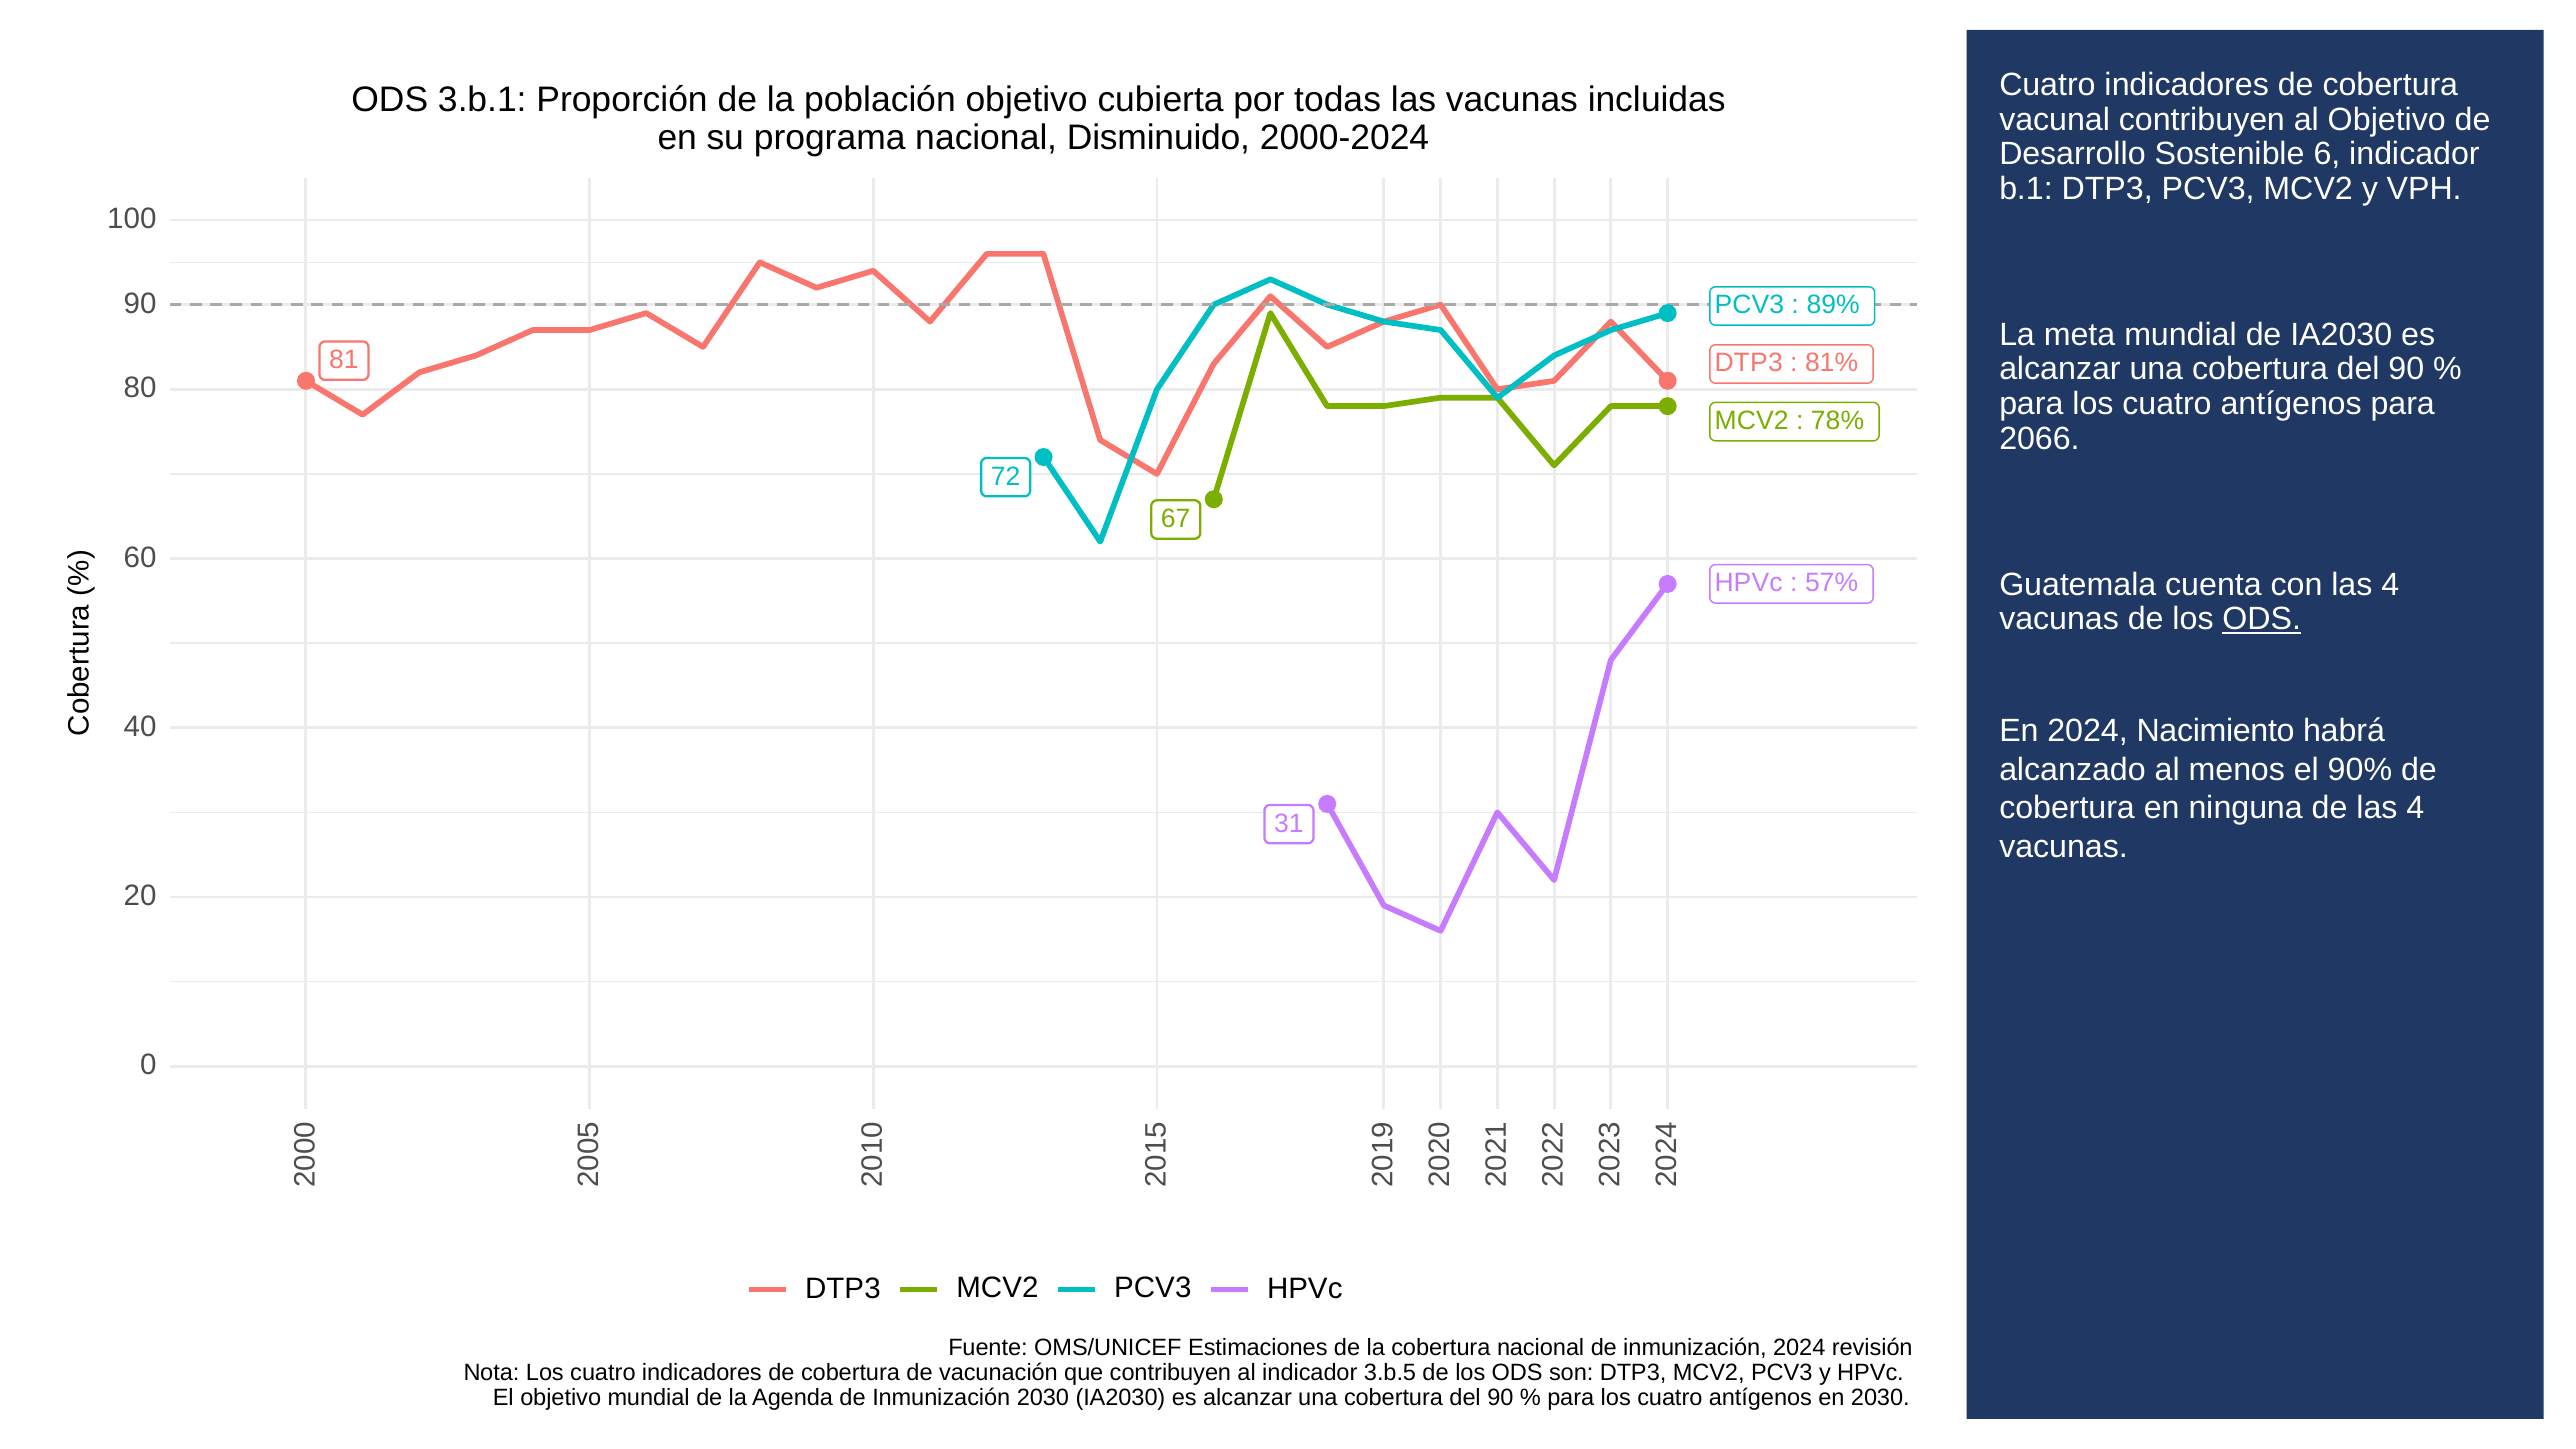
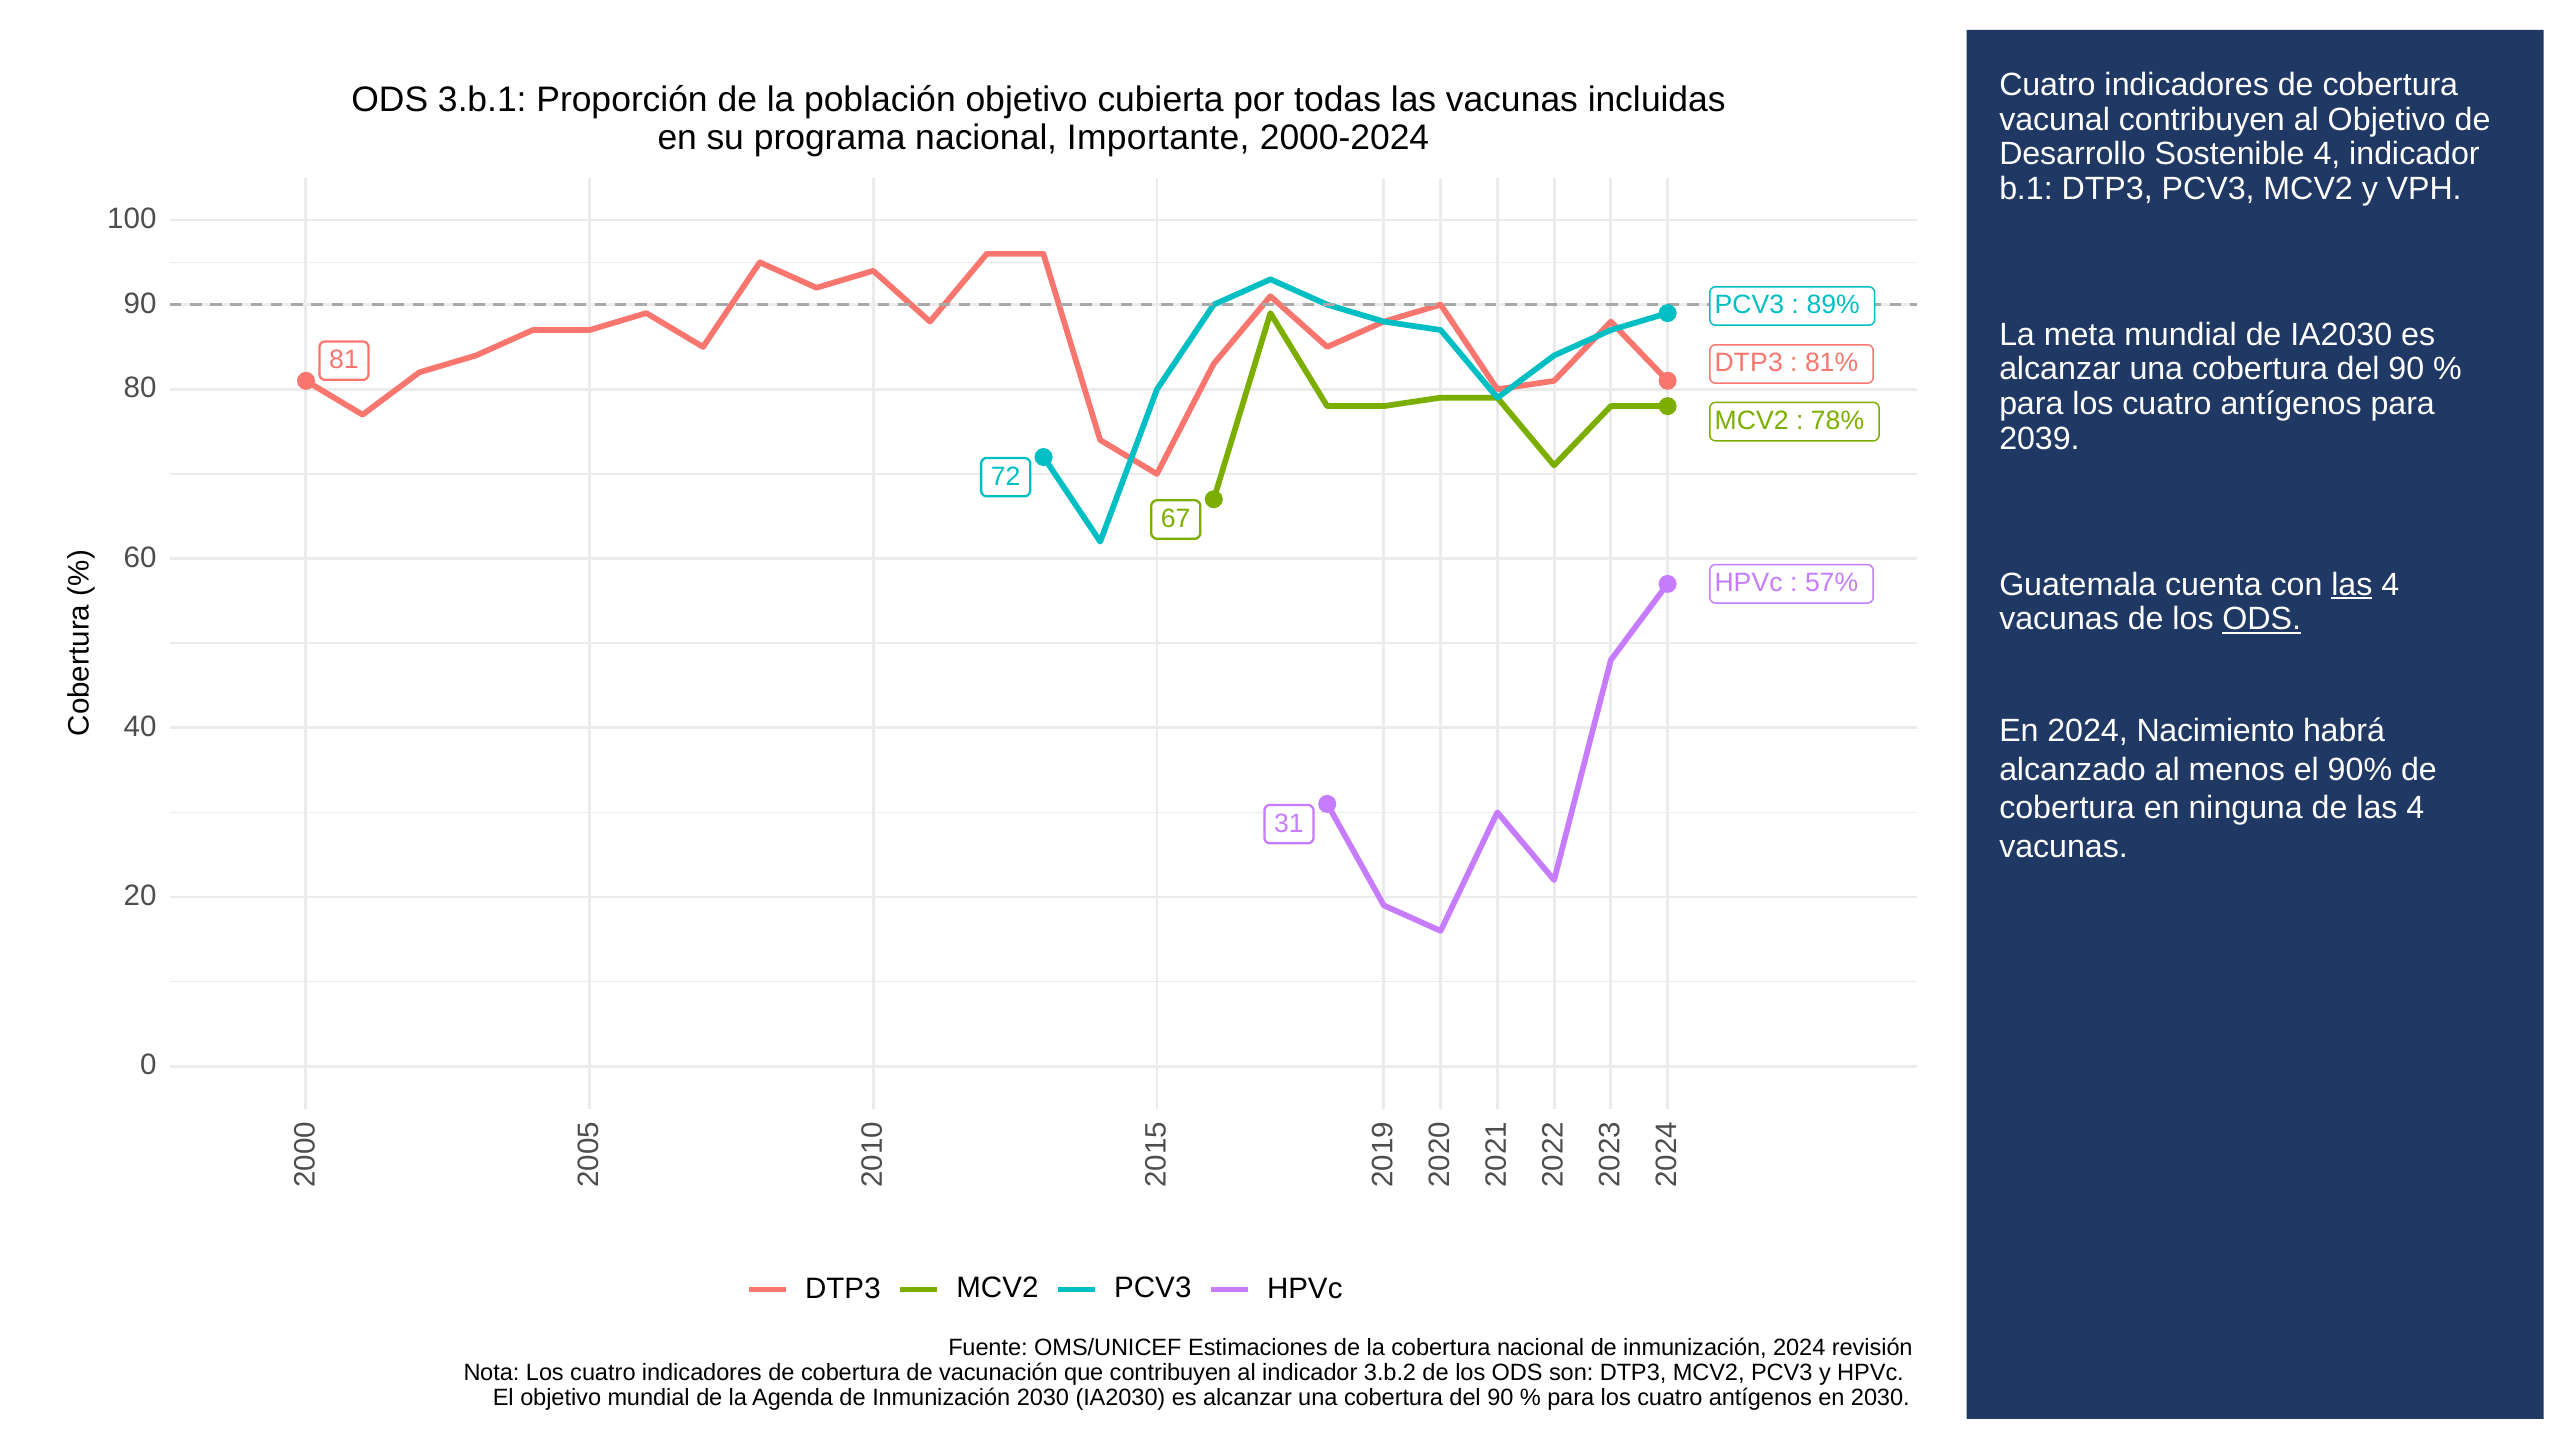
Disminuido: Disminuido -> Importante
Sostenible 6: 6 -> 4
2066: 2066 -> 2039
las at (2352, 584) underline: none -> present
3.b.5: 3.b.5 -> 3.b.2
